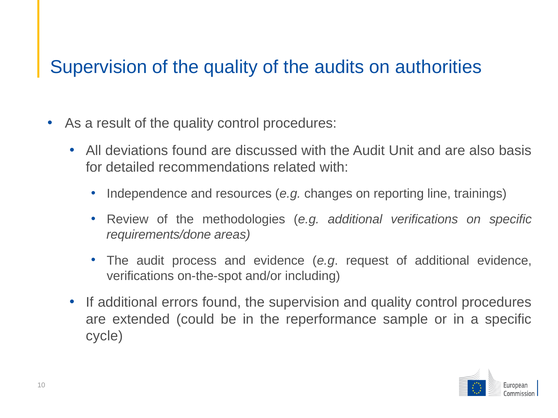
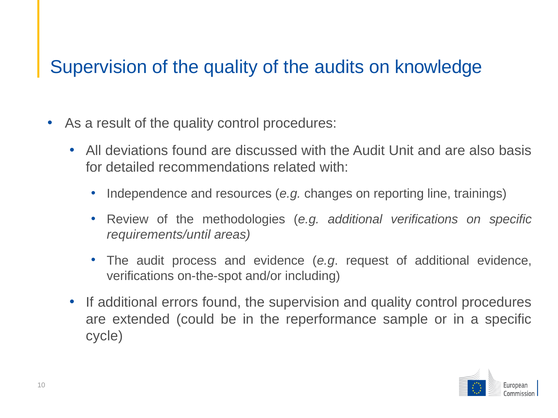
authorities: authorities -> knowledge
requirements/done: requirements/done -> requirements/until
